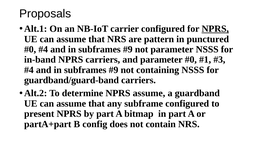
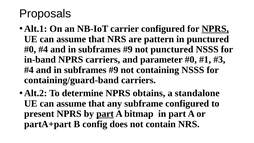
not parameter: parameter -> punctured
guardband/guard-band: guardband/guard-band -> containing/guard-band
NPRS assume: assume -> obtains
guardband: guardband -> standalone
part at (105, 114) underline: none -> present
